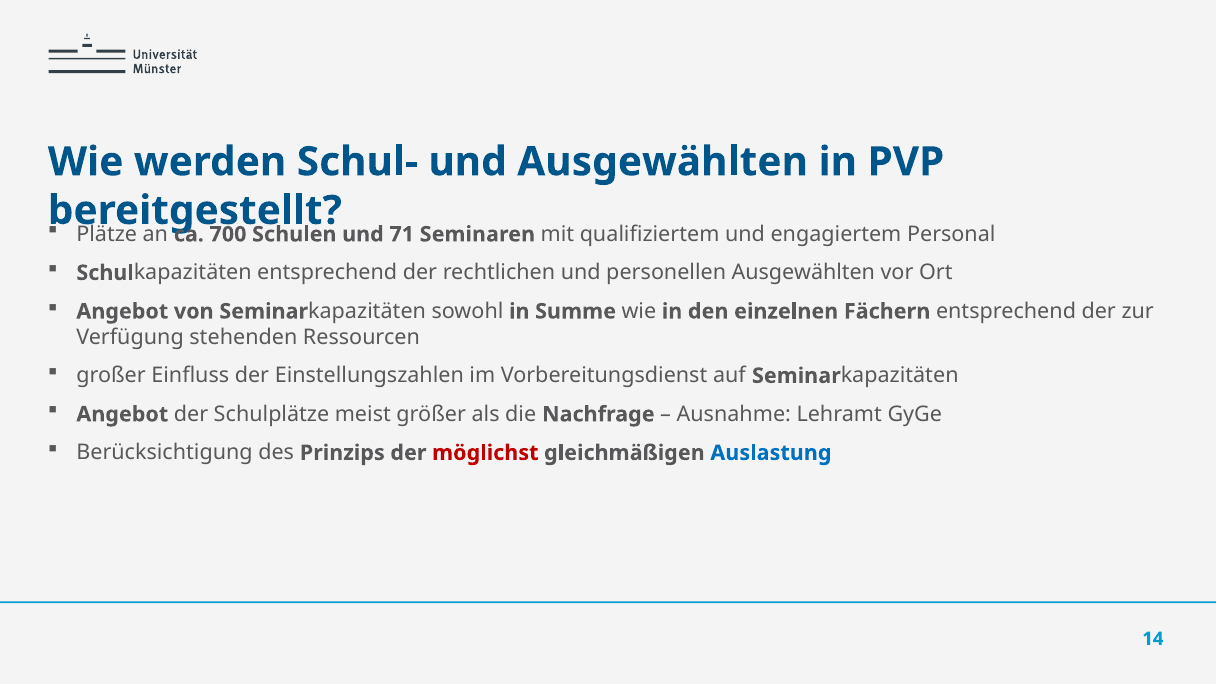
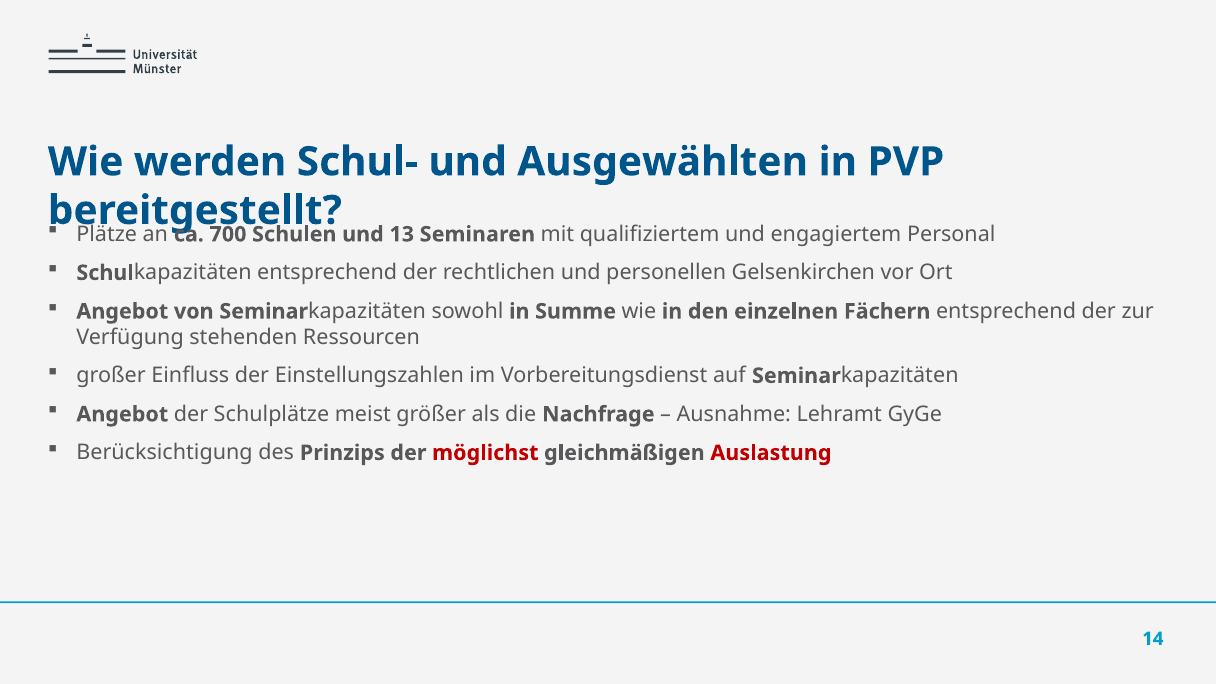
71: 71 -> 13
personellen Ausgewählten: Ausgewählten -> Gelsenkirchen
Auslastung colour: blue -> red
